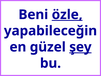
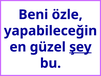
özle underline: present -> none
